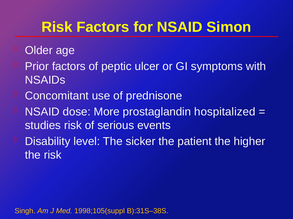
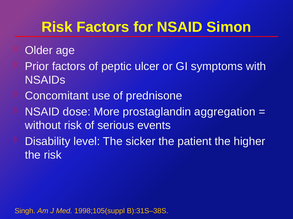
hospitalized: hospitalized -> aggregation
studies: studies -> without
